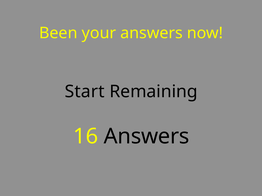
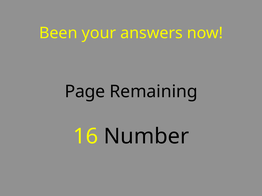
Start: Start -> Page
16 Answers: Answers -> Number
